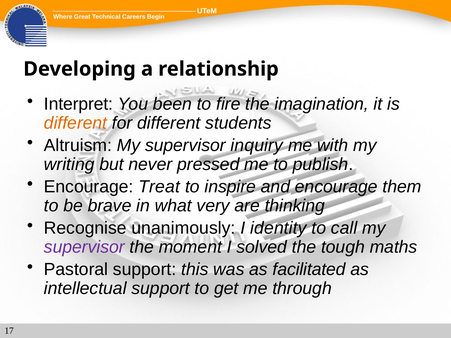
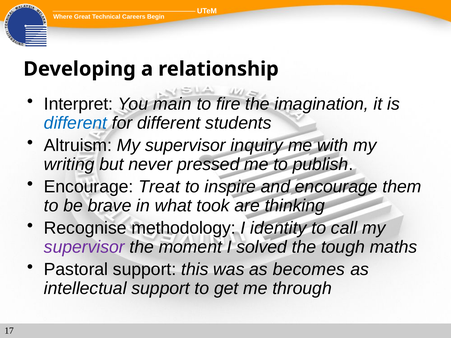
been: been -> main
different at (76, 123) colour: orange -> blue
very: very -> took
unanimously: unanimously -> methodology
facilitated: facilitated -> becomes
